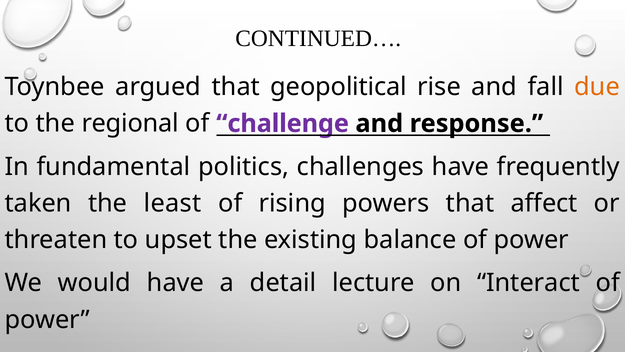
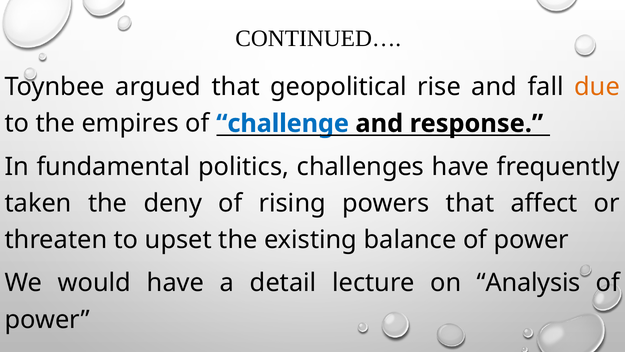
regional: regional -> empires
challenge colour: purple -> blue
least: least -> deny
Interact: Interact -> Analysis
